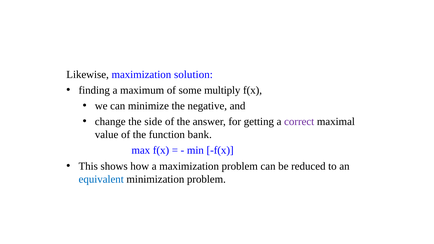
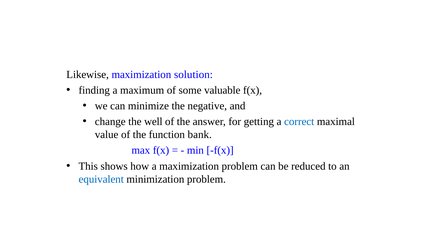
multiply: multiply -> valuable
side: side -> well
correct colour: purple -> blue
